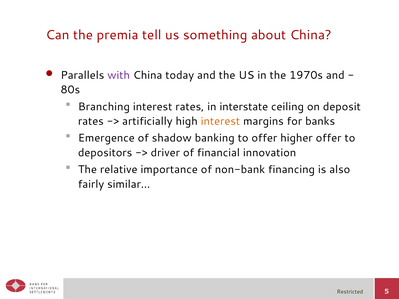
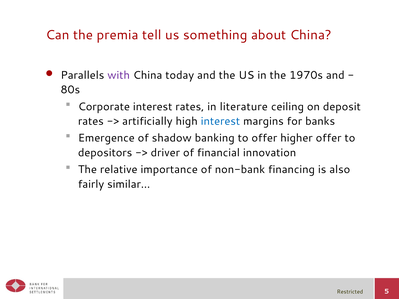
Branching: Branching -> Corporate
interstate: interstate -> literature
interest at (220, 121) colour: orange -> blue
